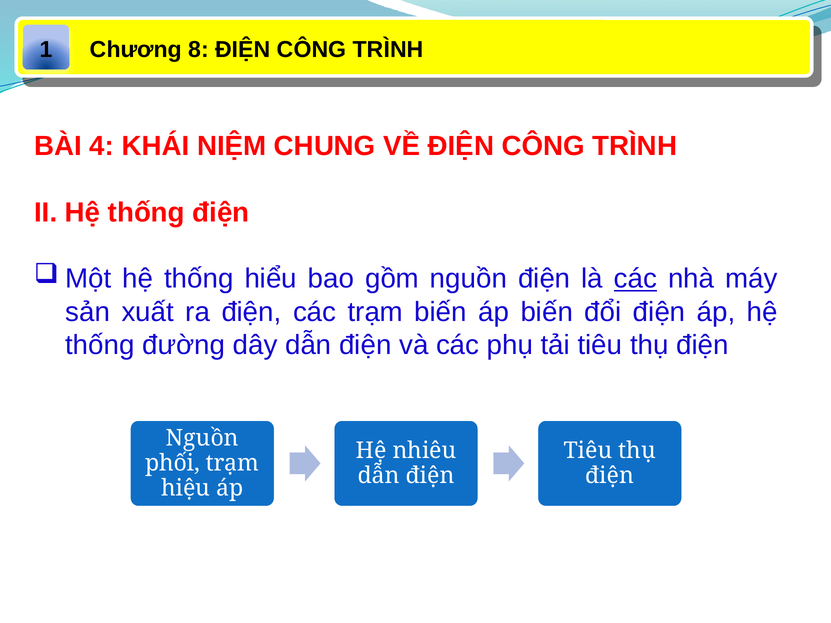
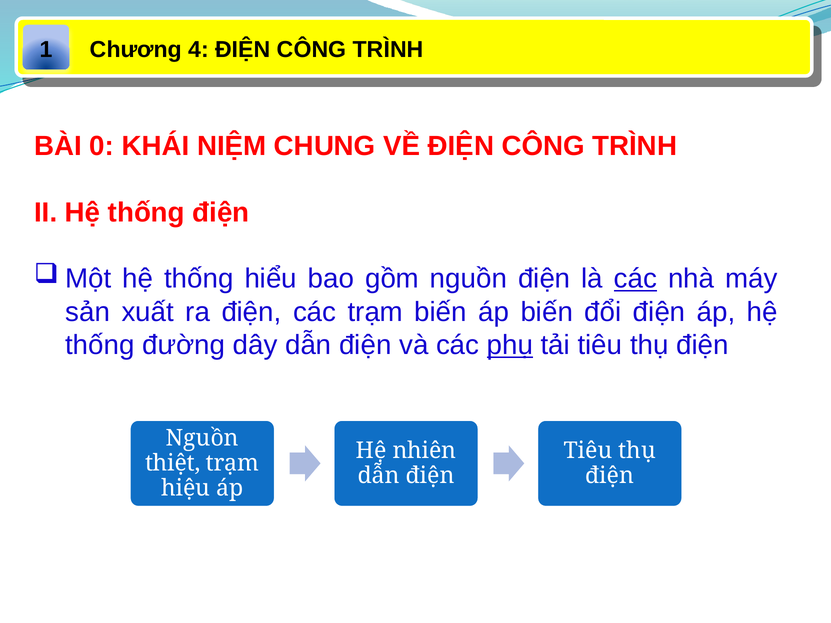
8: 8 -> 4
4: 4 -> 0
phụ underline: none -> present
nhiêu: nhiêu -> nhiên
phối: phối -> thiệt
